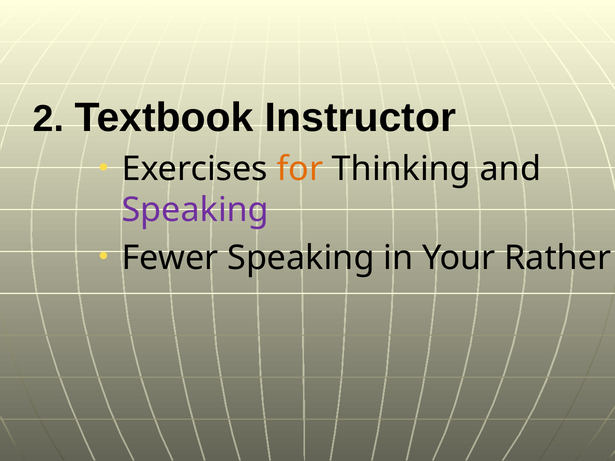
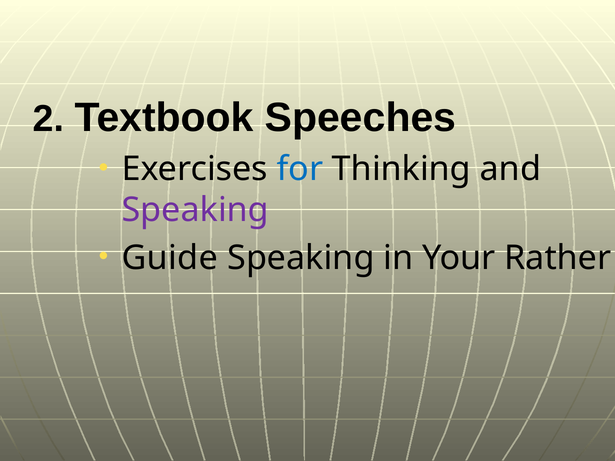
Instructor: Instructor -> Speeches
for colour: orange -> blue
Fewer: Fewer -> Guide
